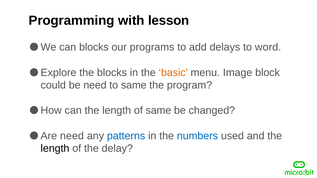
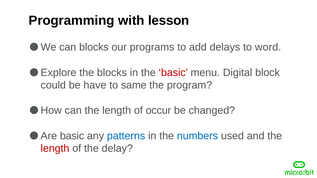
basic at (173, 73) colour: orange -> red
Image: Image -> Digital
be need: need -> have
of same: same -> occur
Are need: need -> basic
length at (55, 149) colour: black -> red
